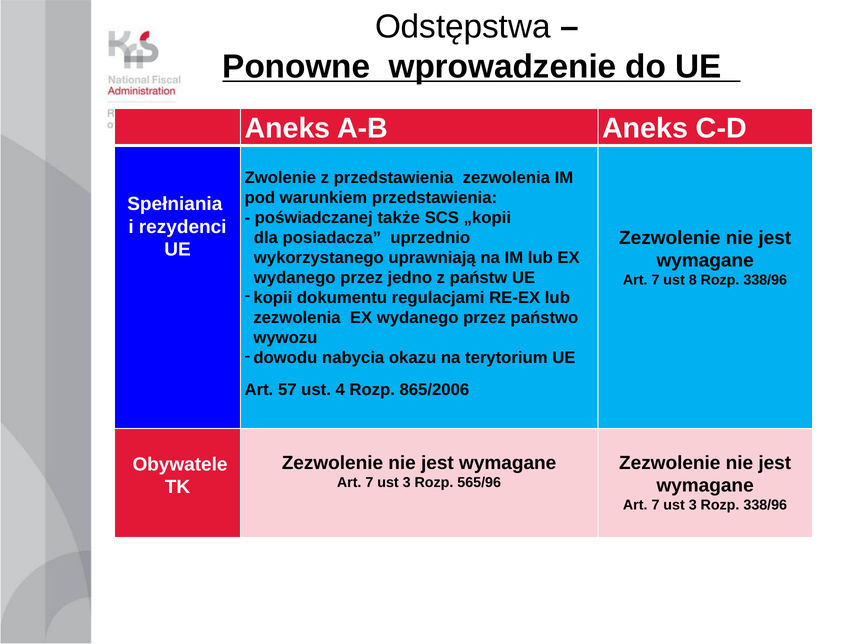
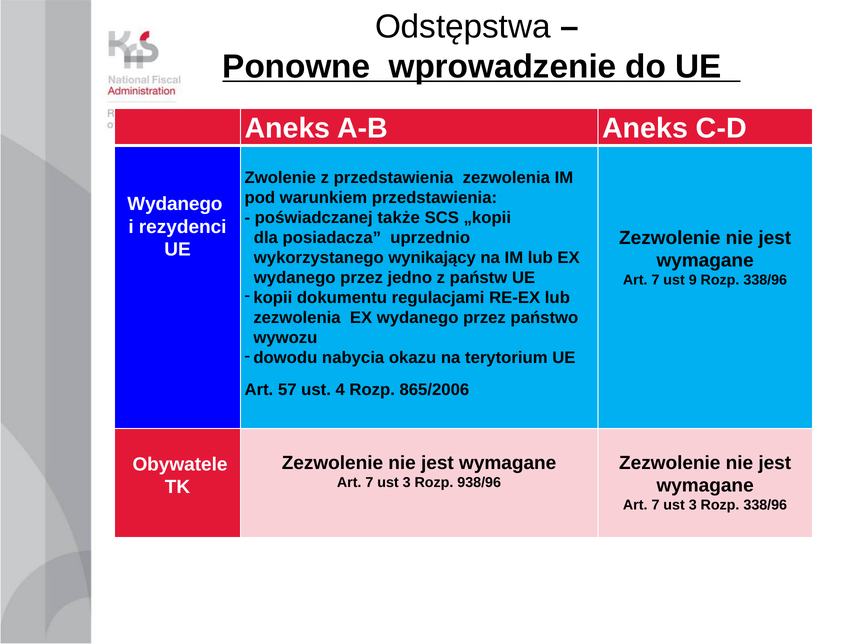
Spełniania at (175, 204): Spełniania -> Wydanego
uprawniają: uprawniają -> wynikający
8: 8 -> 9
565/96: 565/96 -> 938/96
